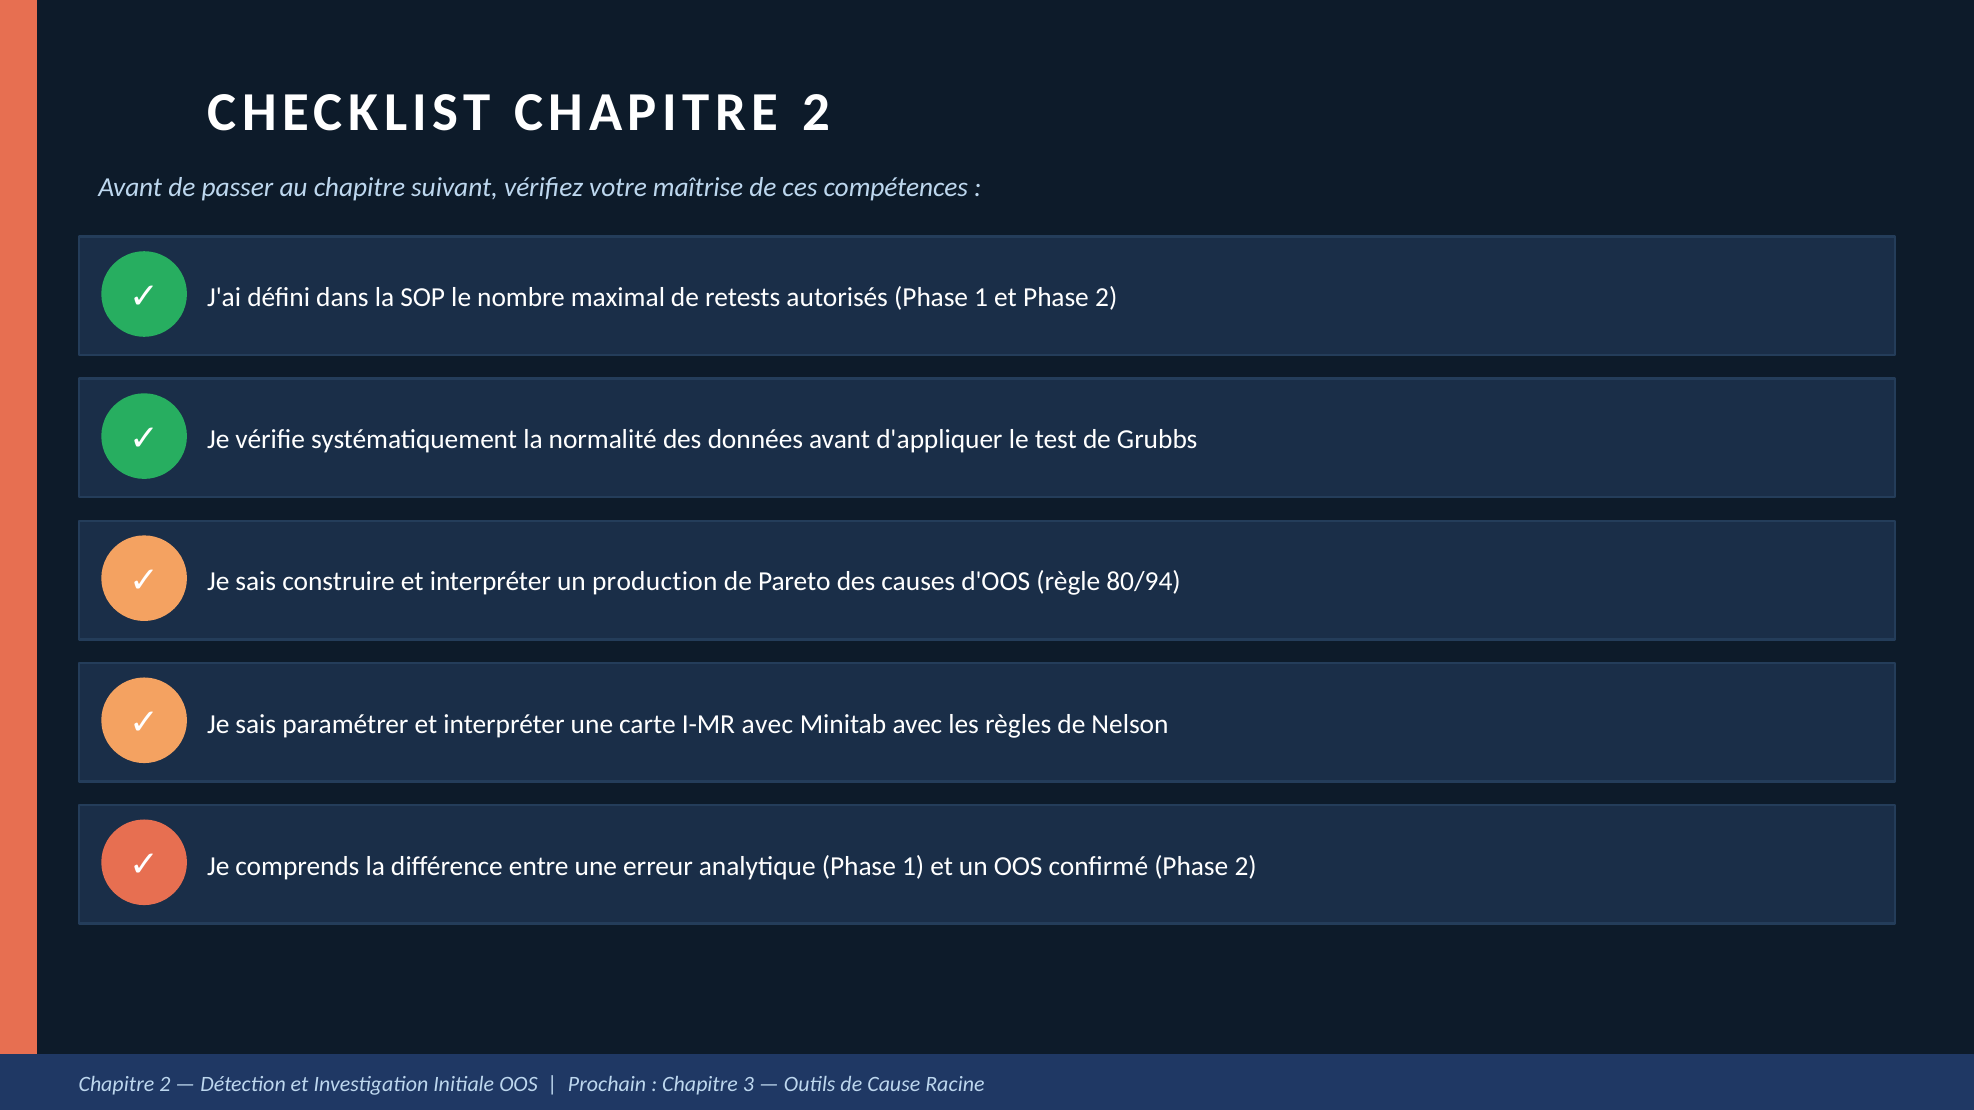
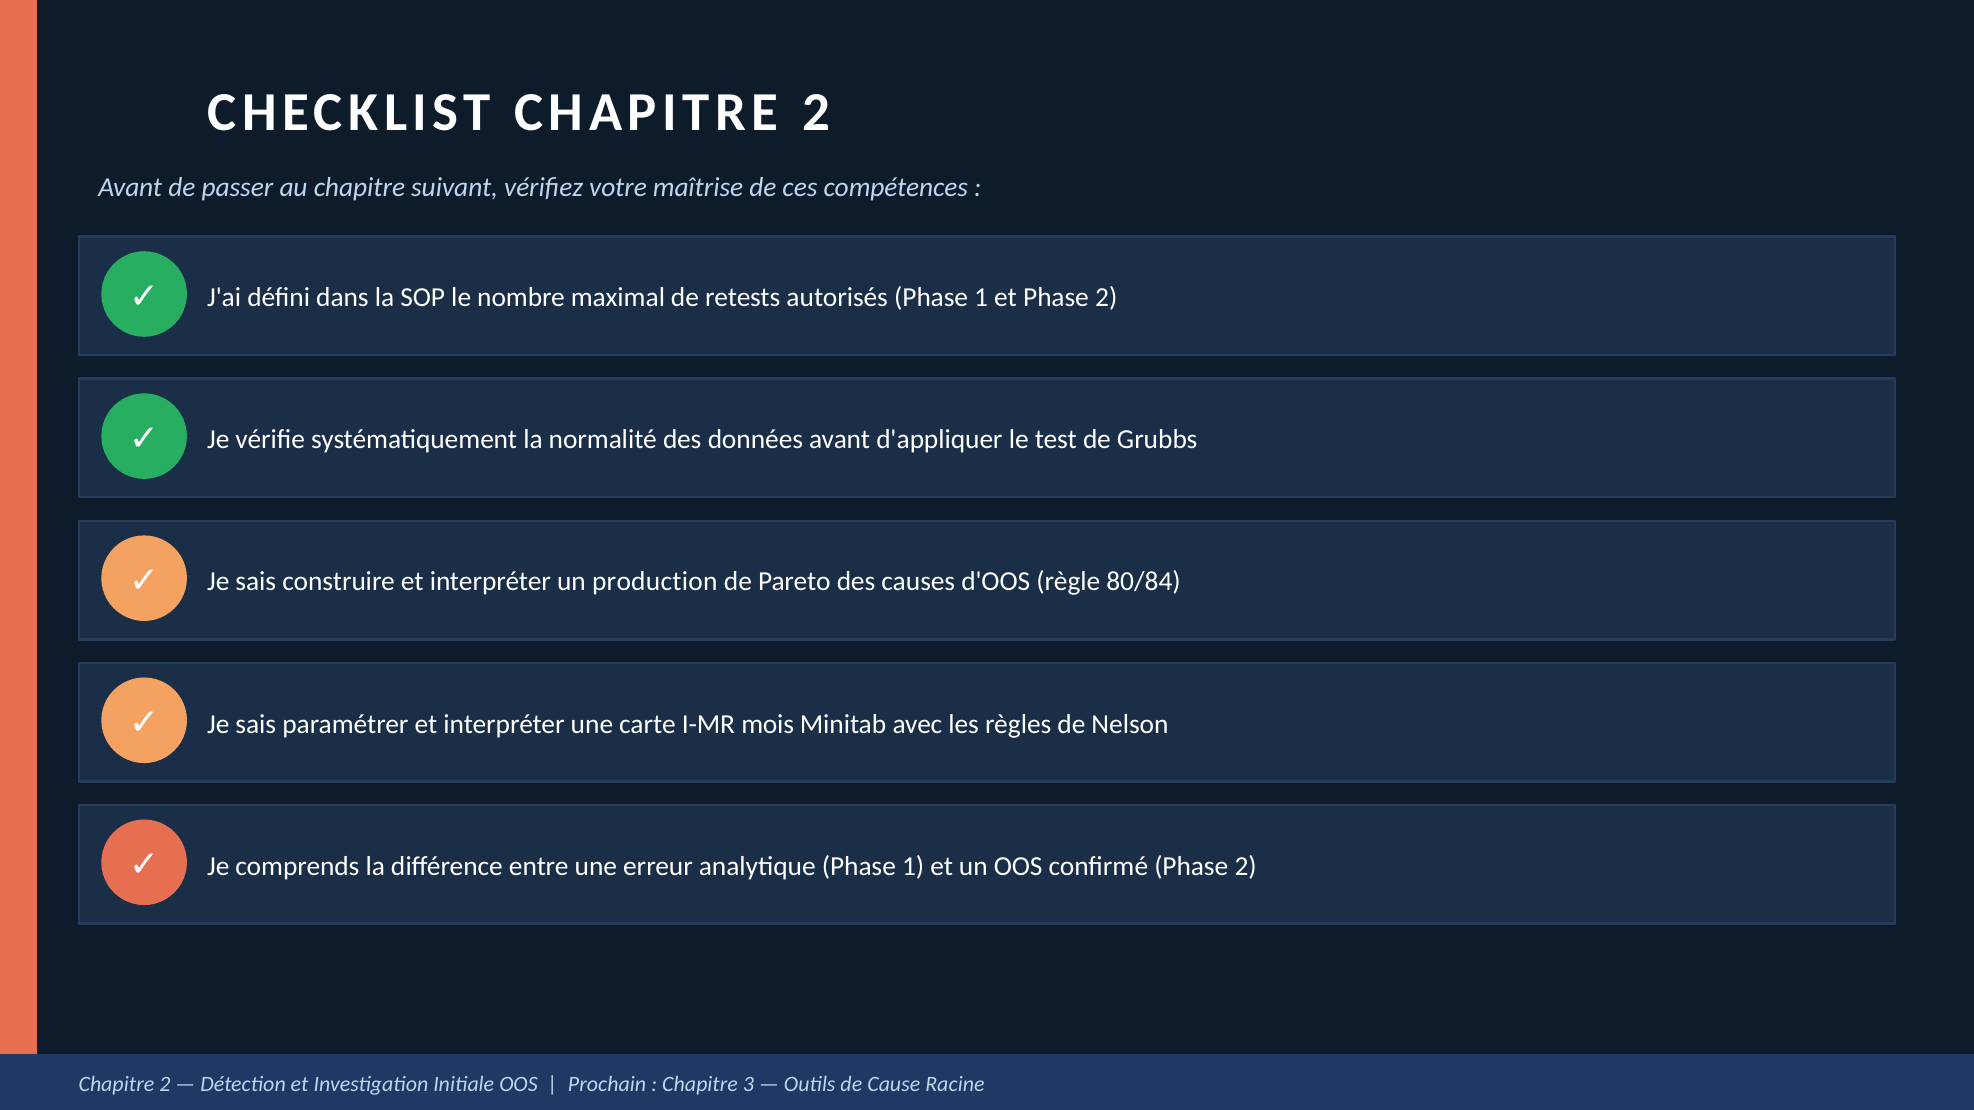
80/94: 80/94 -> 80/84
I-MR avec: avec -> mois
